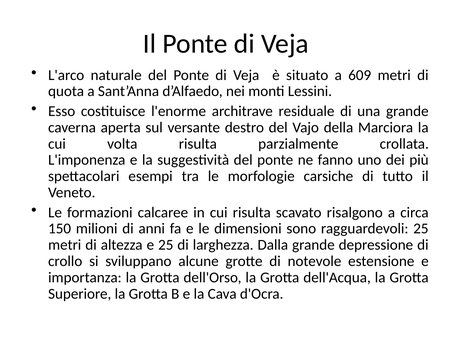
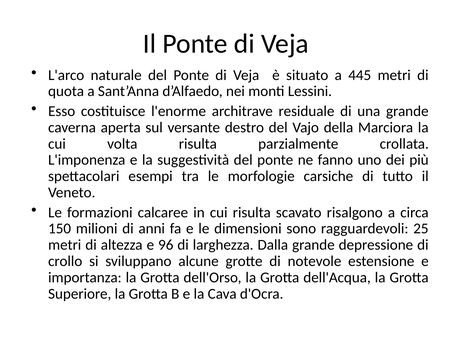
609: 609 -> 445
e 25: 25 -> 96
